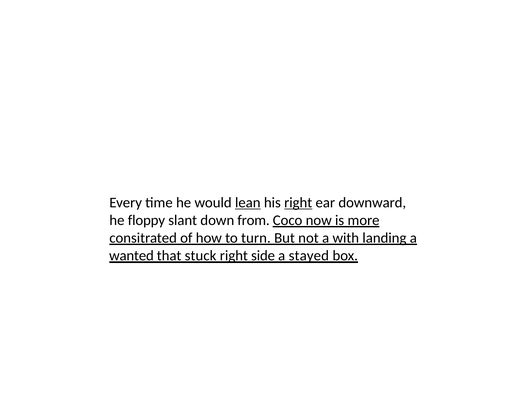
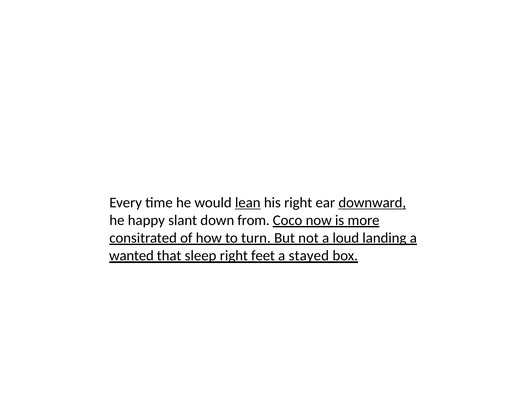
right at (298, 203) underline: present -> none
downward underline: none -> present
floppy: floppy -> happy
with: with -> loud
stuck: stuck -> sleep
side: side -> feet
